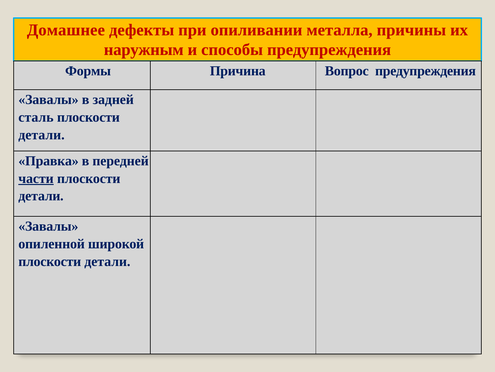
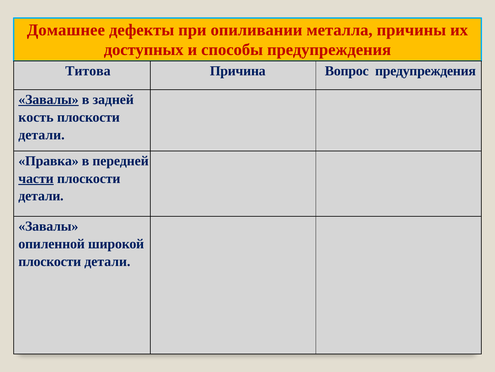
наружным: наружным -> доступных
Формы: Формы -> Титова
Завалы at (48, 99) underline: none -> present
сталь: сталь -> кость
